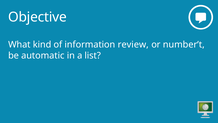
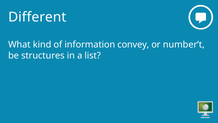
Objective: Objective -> Different
review: review -> convey
automatic: automatic -> structures
